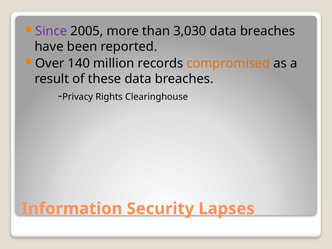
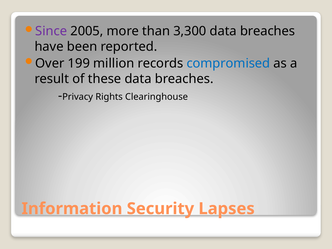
3,030: 3,030 -> 3,300
140: 140 -> 199
compromised colour: orange -> blue
